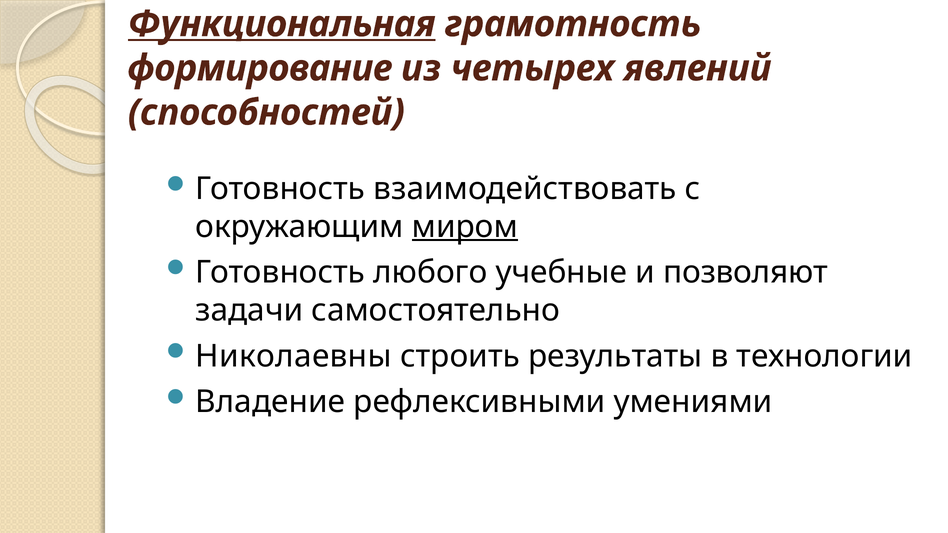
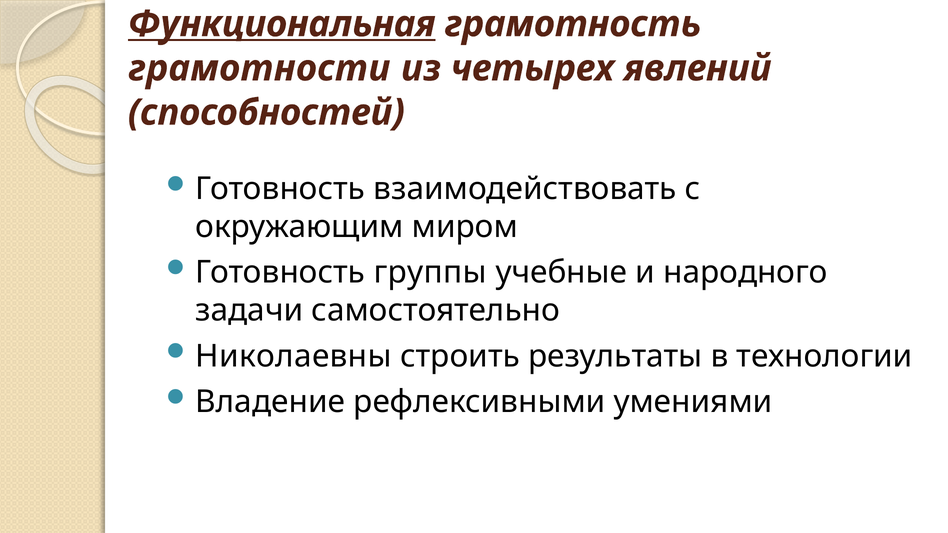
формирование: формирование -> грамотности
миром underline: present -> none
любого: любого -> группы
позволяют: позволяют -> народного
